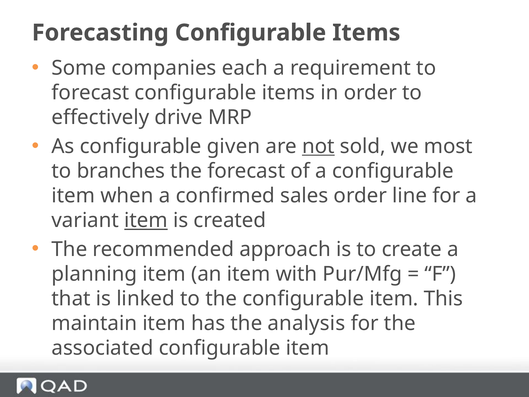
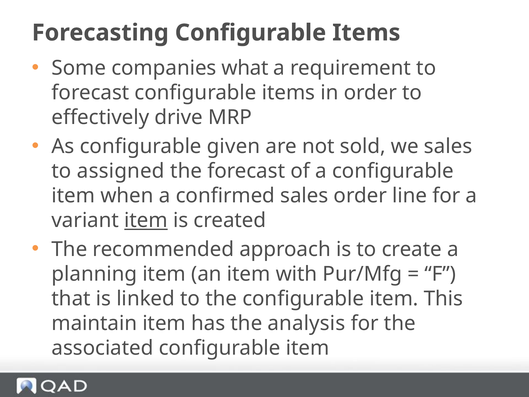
each: each -> what
not underline: present -> none
we most: most -> sales
branches: branches -> assigned
